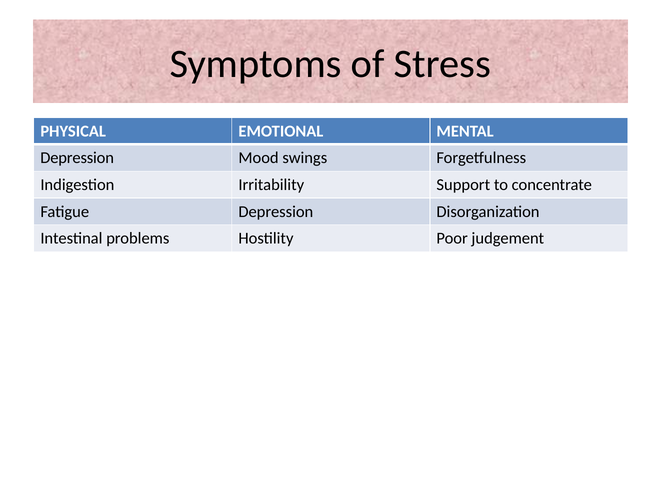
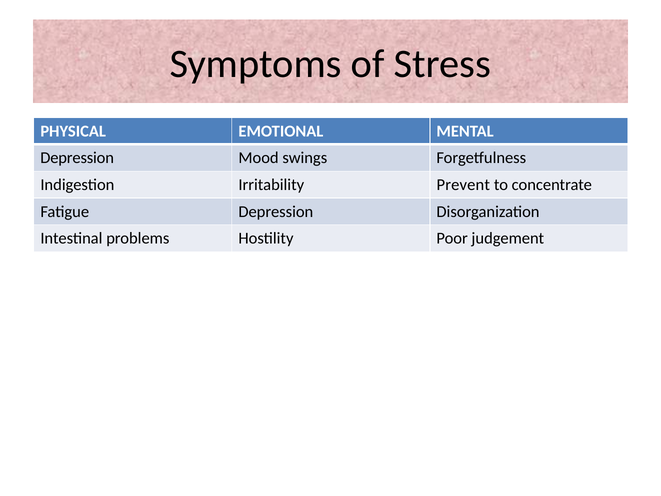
Support: Support -> Prevent
